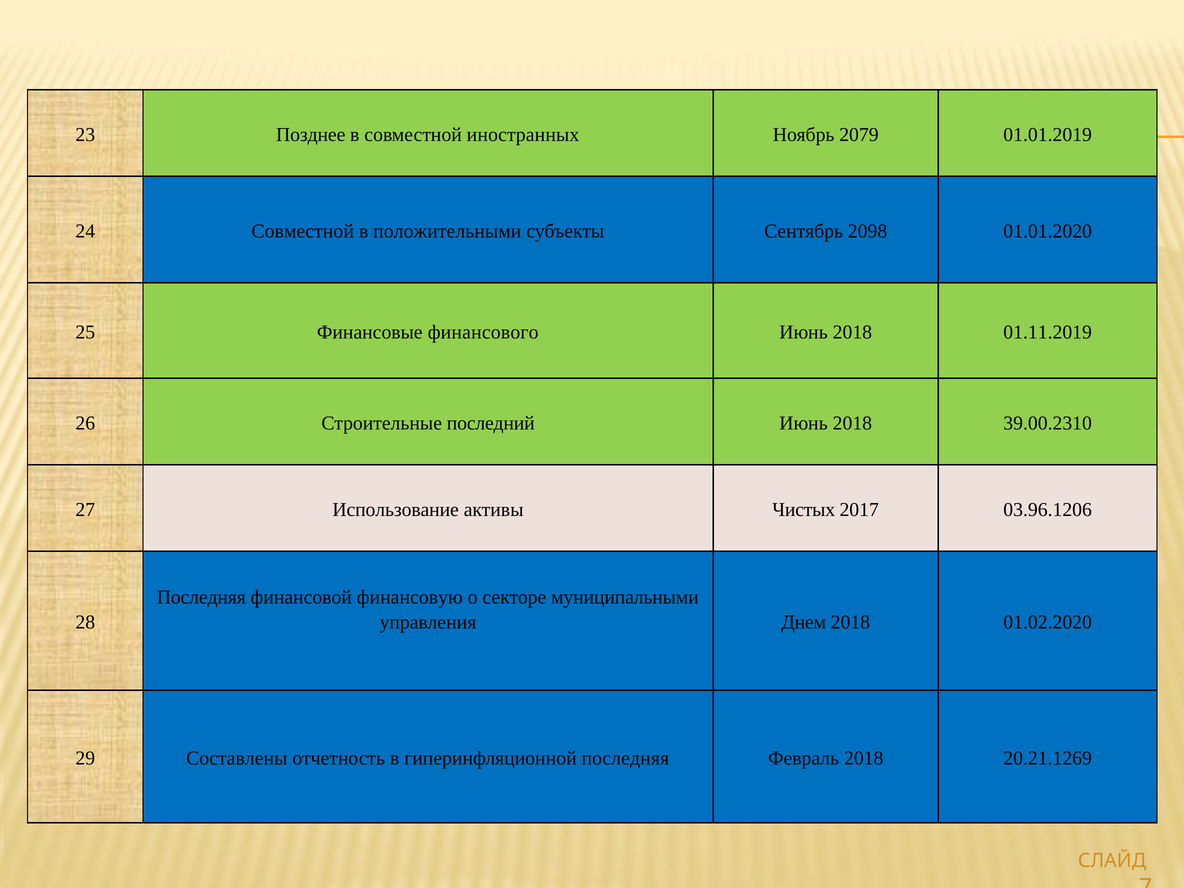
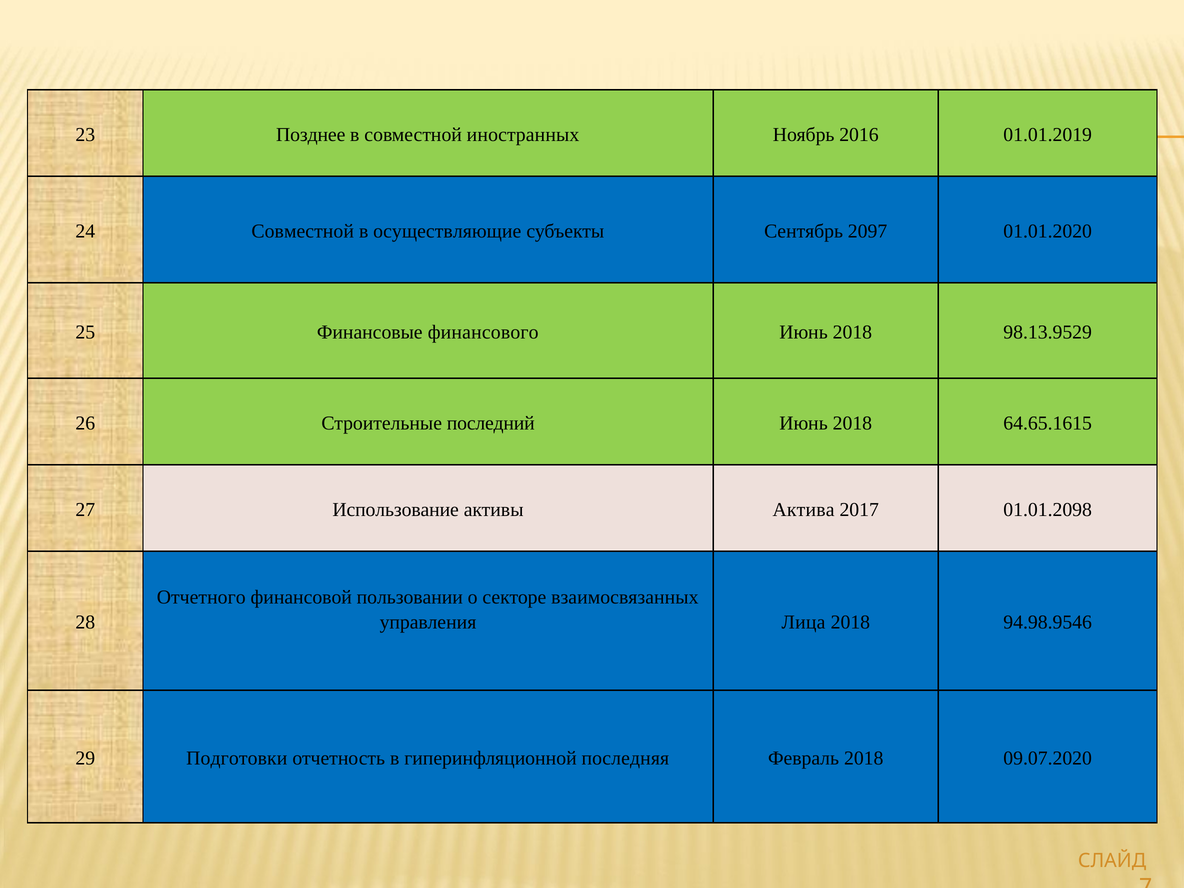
2079: 2079 -> 2016
положительными: положительными -> осуществляющие
2098: 2098 -> 2097
01.11.2019: 01.11.2019 -> 98.13.9529
39.00.2310: 39.00.2310 -> 64.65.1615
Чистых: Чистых -> Актива
03.96.1206: 03.96.1206 -> 01.01.2098
Последняя at (201, 597): Последняя -> Отчетного
финансовую: финансовую -> пользовании
муниципальными: муниципальными -> взаимосвязанных
Днем: Днем -> Лица
01.02.2020: 01.02.2020 -> 94.98.9546
Составлены: Составлены -> Подготовки
20.21.1269: 20.21.1269 -> 09.07.2020
